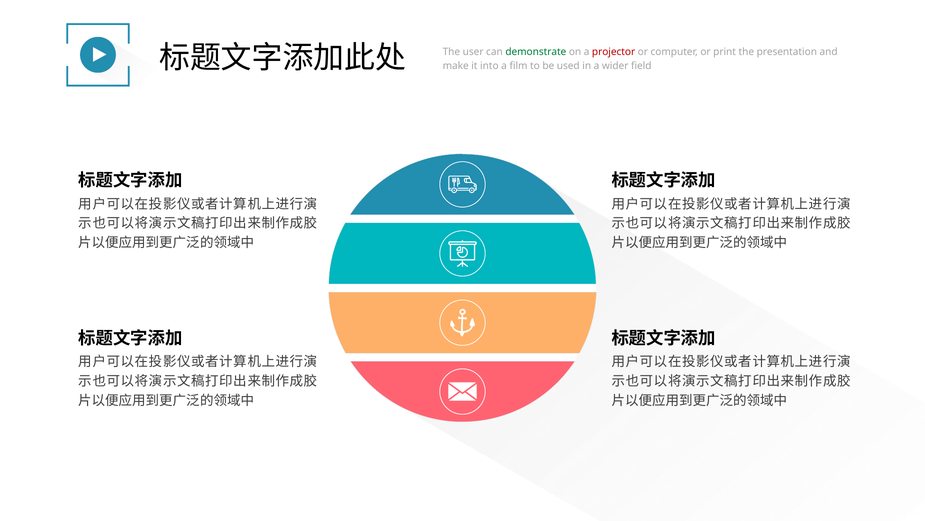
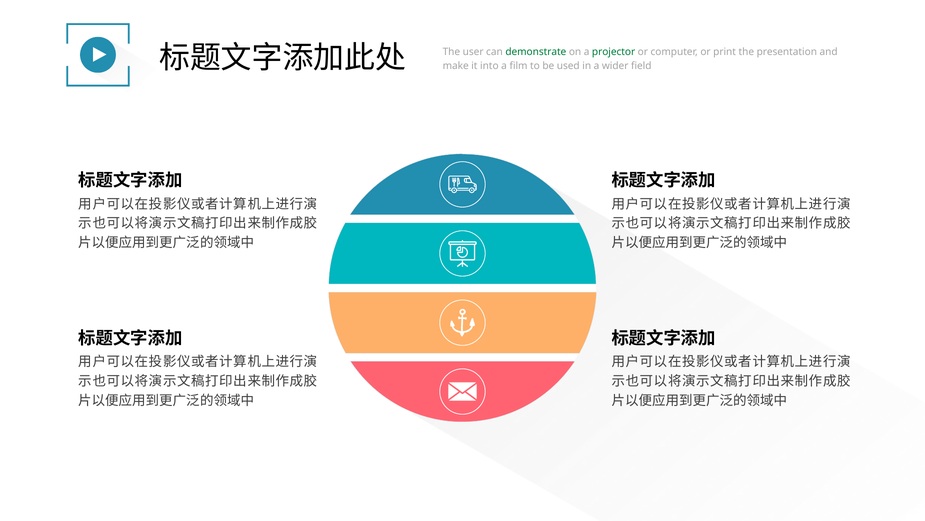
projector colour: red -> green
